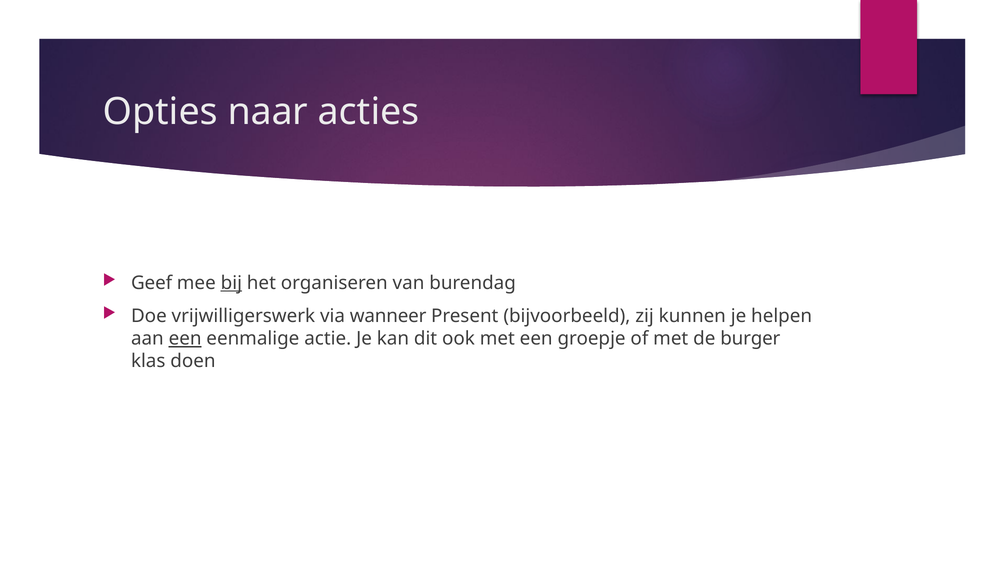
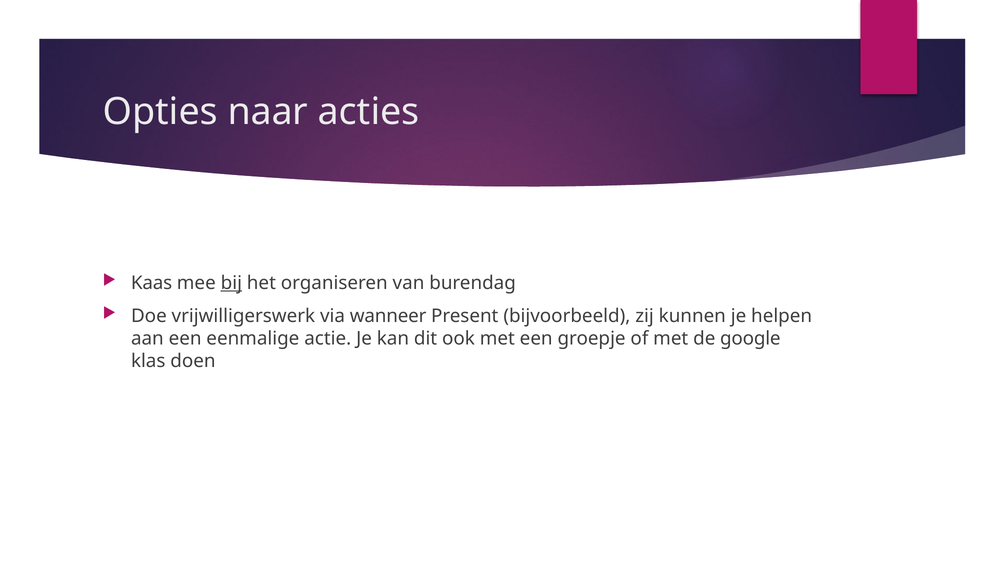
Geef: Geef -> Kaas
een at (185, 339) underline: present -> none
burger: burger -> google
